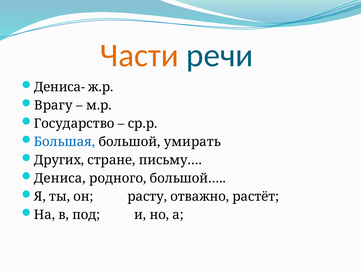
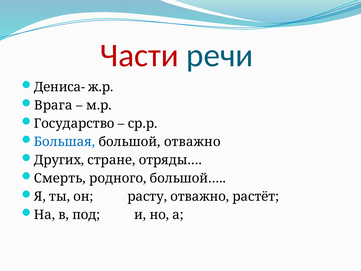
Части colour: orange -> red
Врагу: Врагу -> Врага
большой умирать: умирать -> отважно
письму…: письму… -> отряды…
Дениса: Дениса -> Смерть
